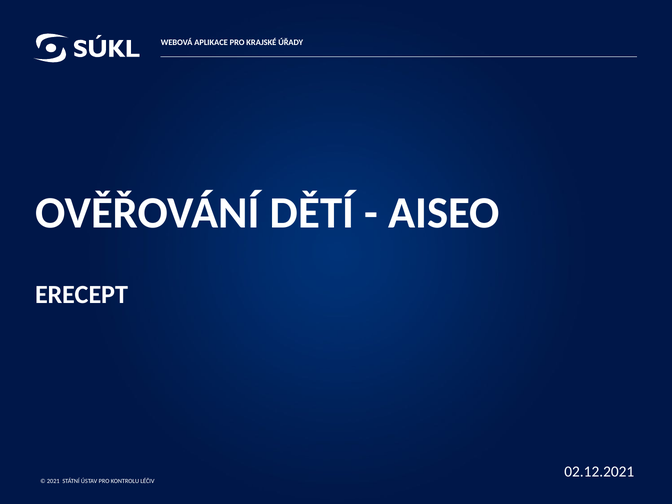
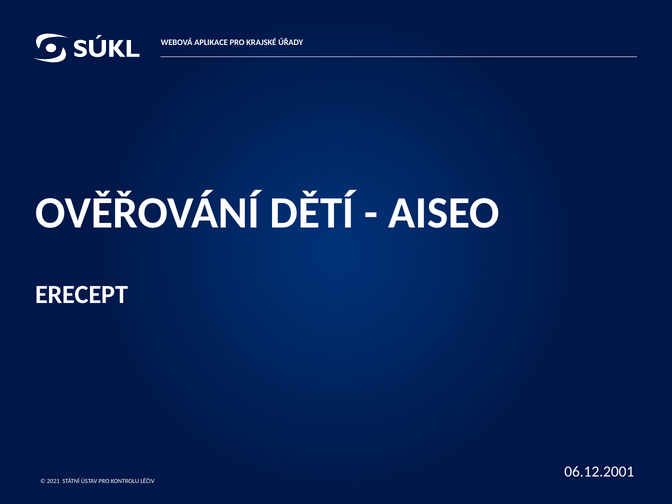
02.12.2021: 02.12.2021 -> 06.12.2001
